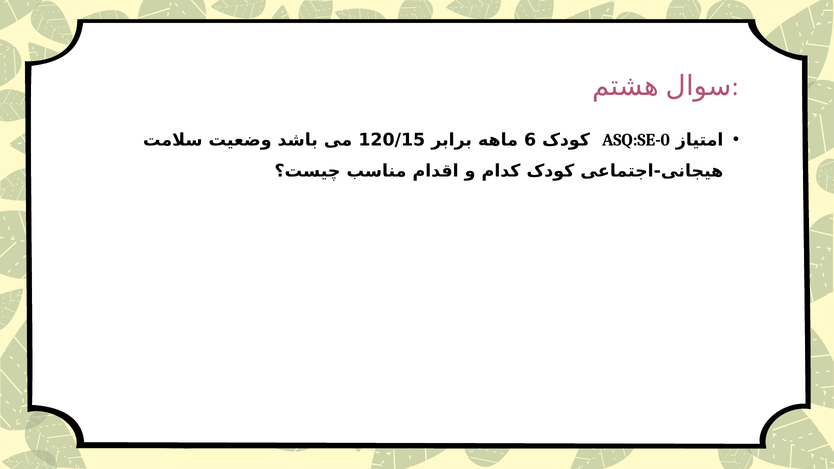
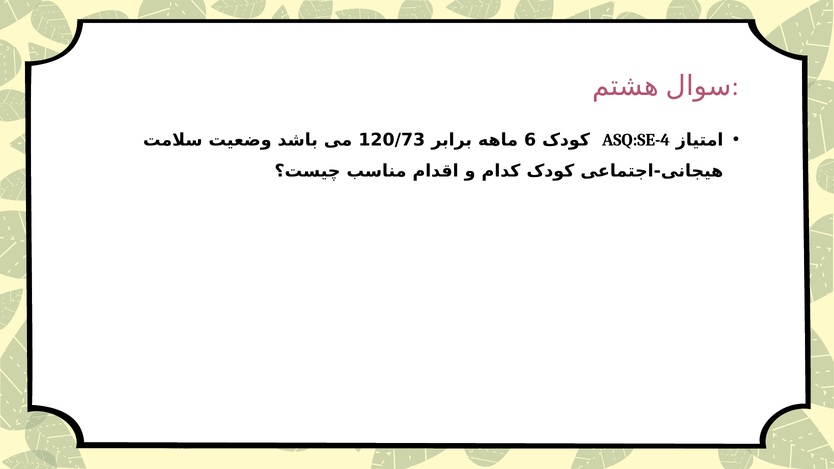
120/15: 120/15 -> 120/73
ASQ:SE-0: ASQ:SE-0 -> ASQ:SE-4
